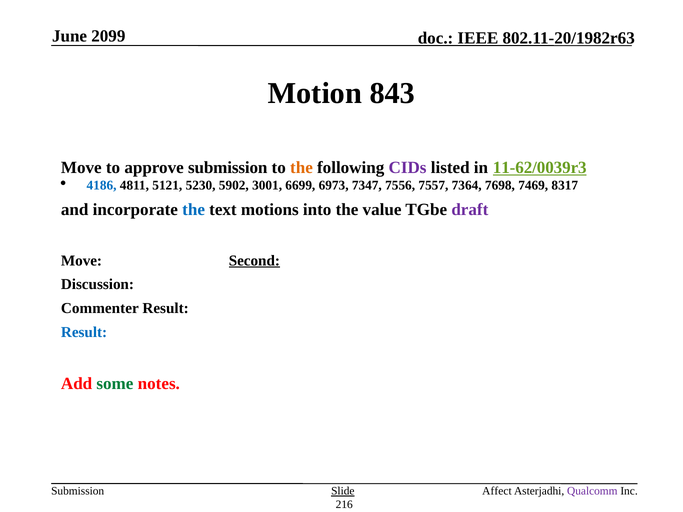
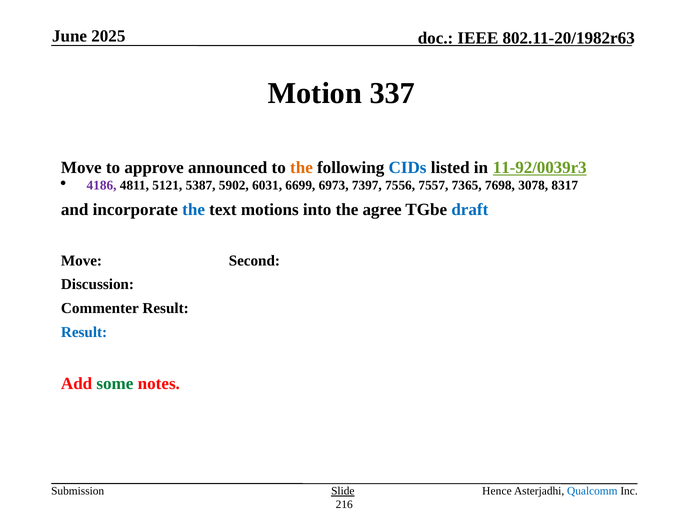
2099: 2099 -> 2025
843: 843 -> 337
approve submission: submission -> announced
CIDs colour: purple -> blue
11-62/0039r3: 11-62/0039r3 -> 11-92/0039r3
4186 colour: blue -> purple
5230: 5230 -> 5387
3001: 3001 -> 6031
7347: 7347 -> 7397
7364: 7364 -> 7365
7469: 7469 -> 3078
value: value -> agree
draft colour: purple -> blue
Second underline: present -> none
Affect: Affect -> Hence
Qualcomm colour: purple -> blue
